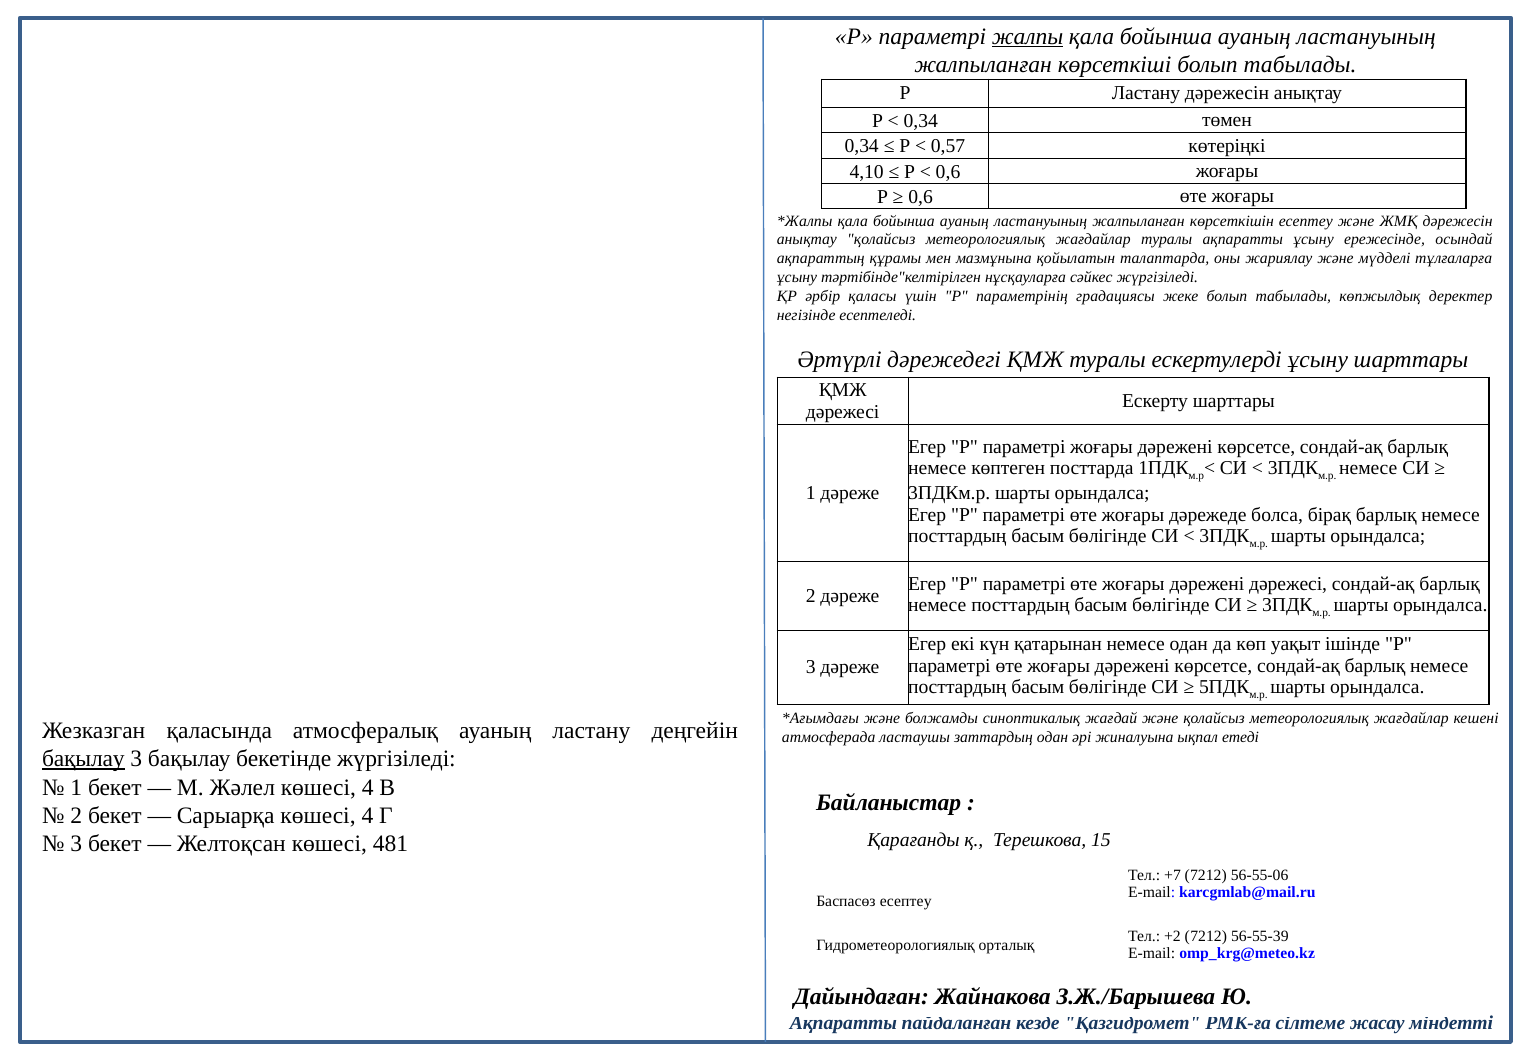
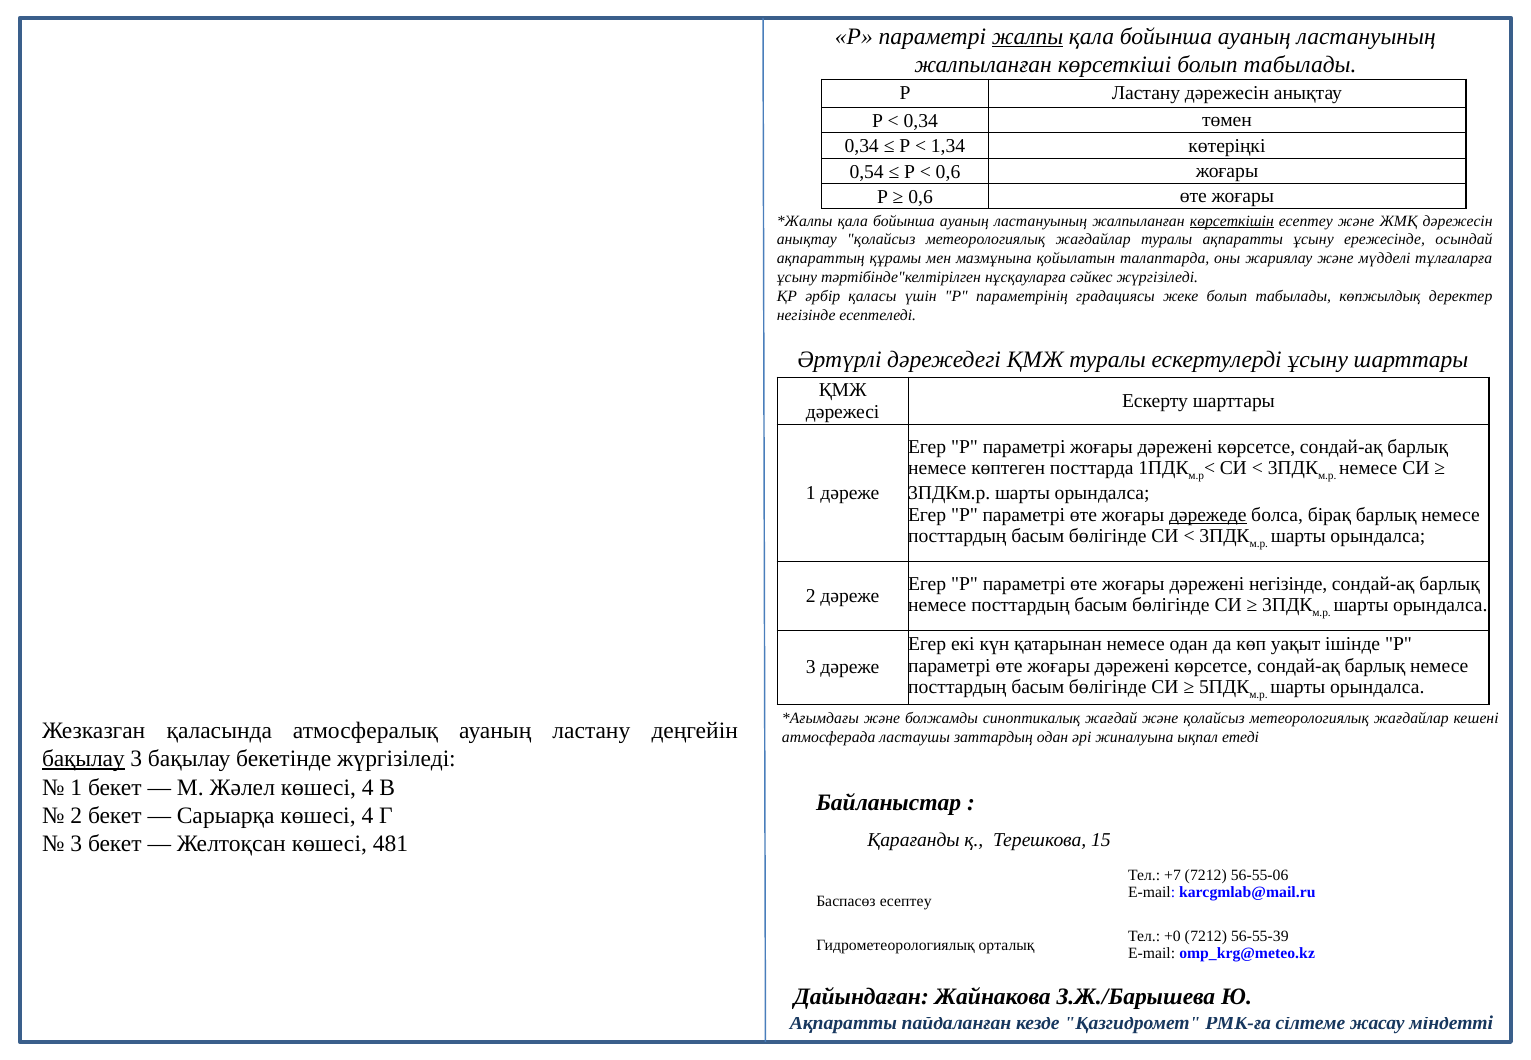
0,57: 0,57 -> 1,34
4,10: 4,10 -> 0,54
көрсеткішін underline: none -> present
дәрежеде underline: none -> present
дәрежені дәрежесі: дәрежесі -> негізінде
+2: +2 -> +0
